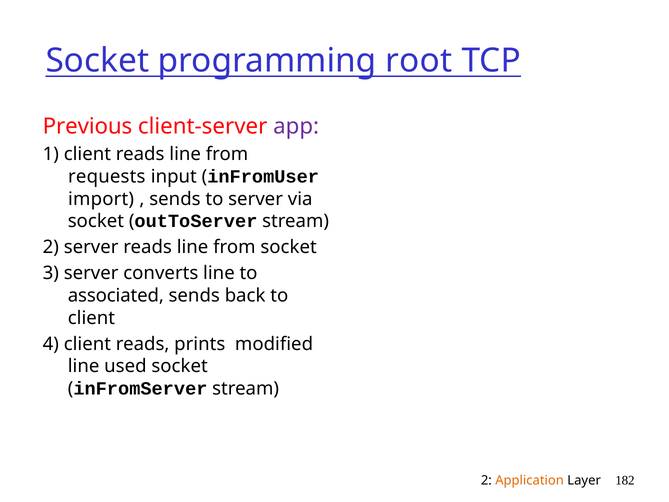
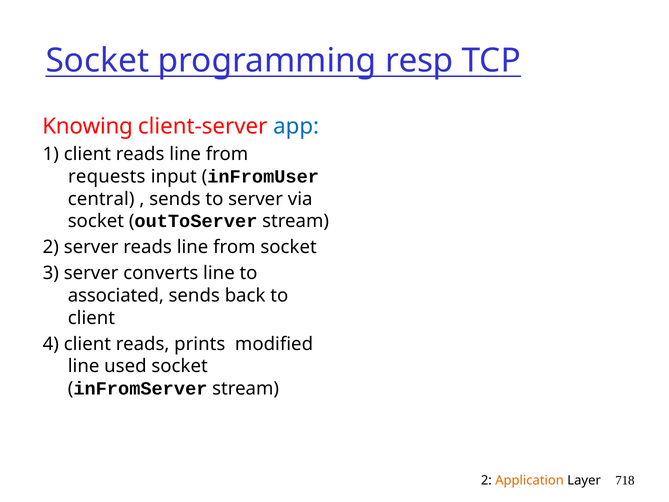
root: root -> resp
Previous: Previous -> Knowing
app colour: purple -> blue
import: import -> central
182: 182 -> 718
